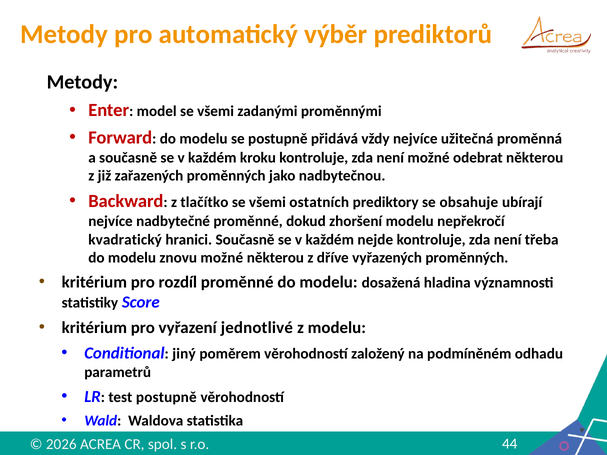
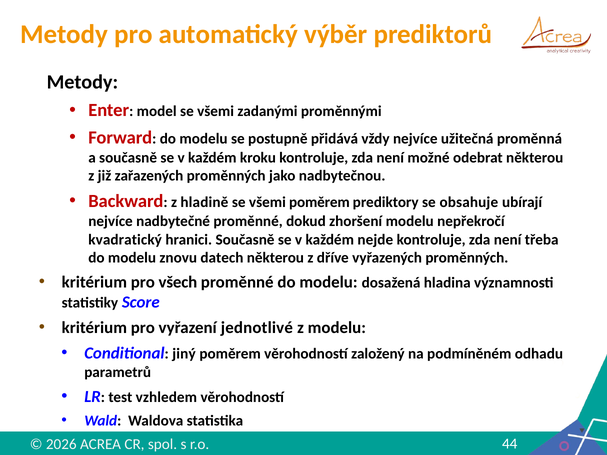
tlačítko: tlačítko -> hladině
všemi ostatních: ostatních -> poměrem
znovu možné: možné -> datech
rozdíl: rozdíl -> všech
test postupně: postupně -> vzhledem
